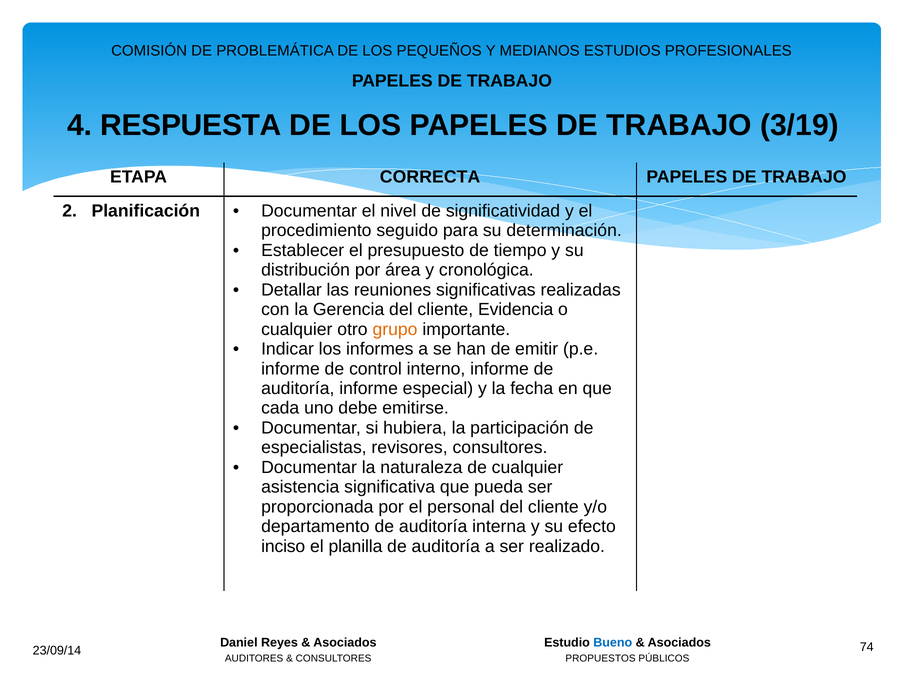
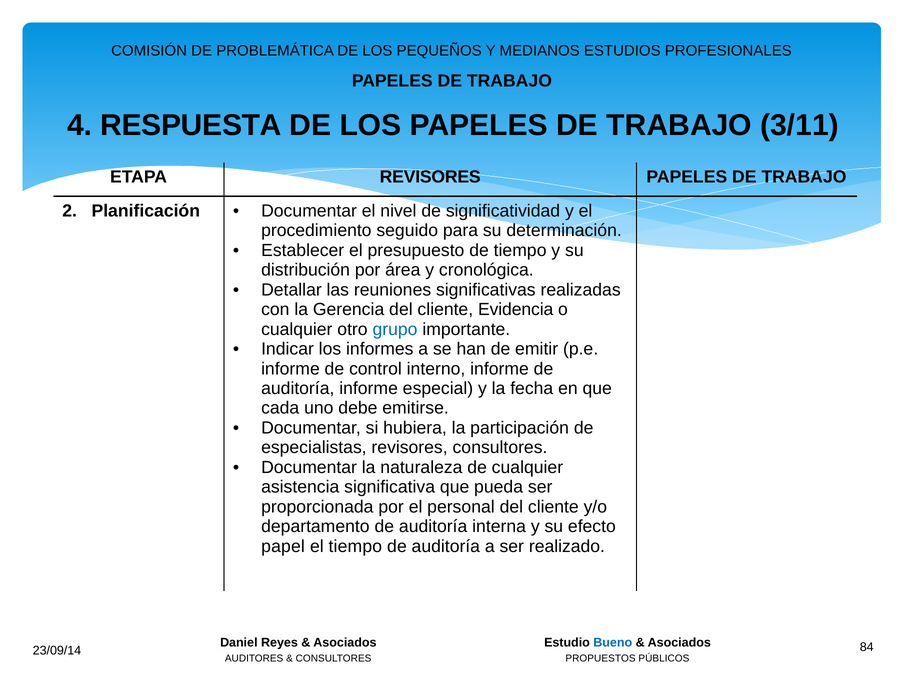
3/19: 3/19 -> 3/11
ETAPA CORRECTA: CORRECTA -> REVISORES
grupo colour: orange -> blue
inciso: inciso -> papel
el planilla: planilla -> tiempo
74: 74 -> 84
